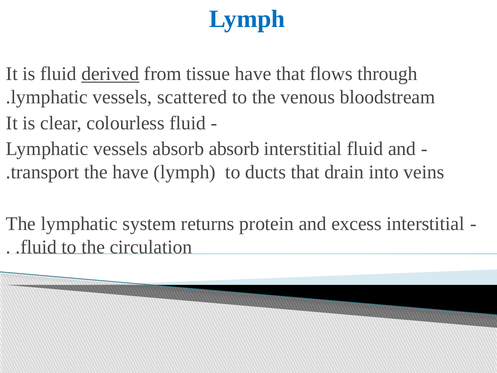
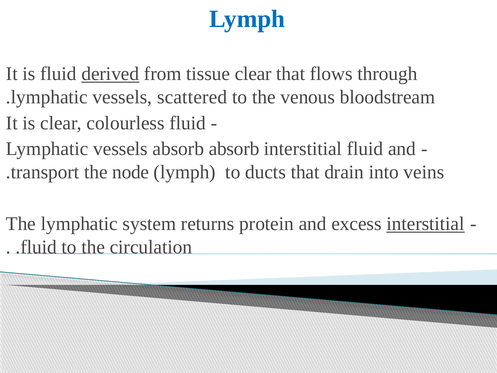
tissue have: have -> clear
the have: have -> node
interstitial at (426, 224) underline: none -> present
